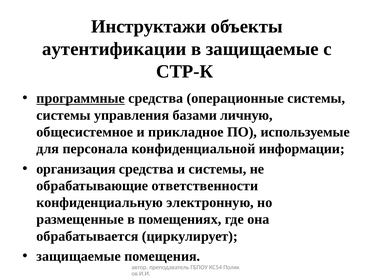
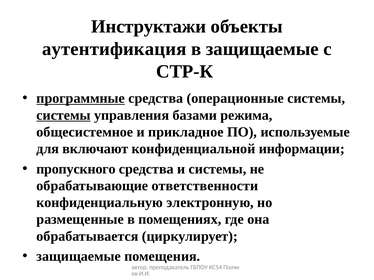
аутентификации: аутентификации -> аутентификация
системы at (64, 115) underline: none -> present
личную: личную -> режима
персонала: персонала -> включают
организация: организация -> пропускного
